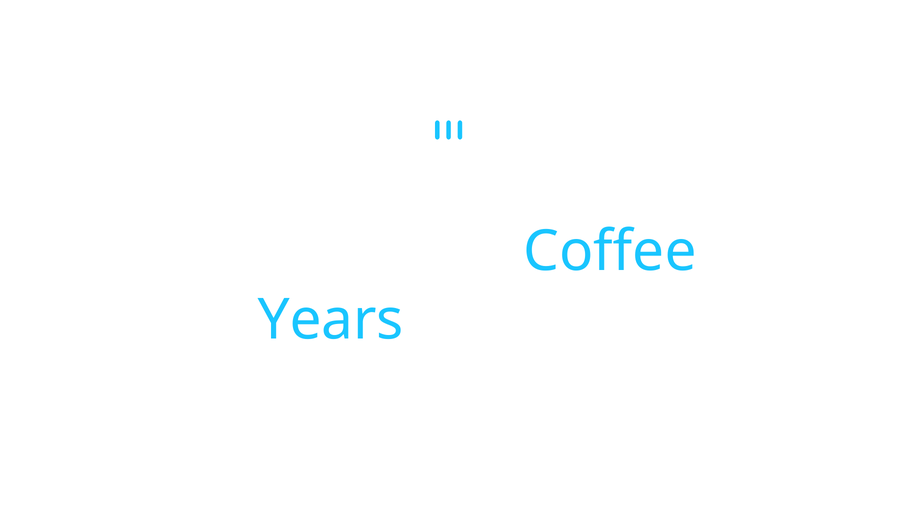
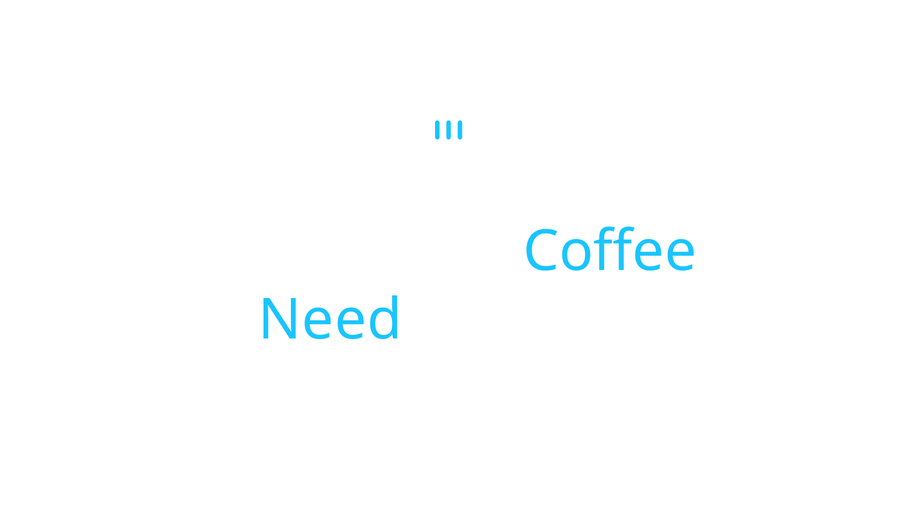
And Years: Years -> Need
